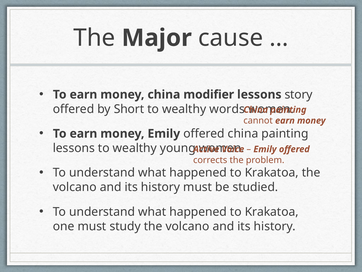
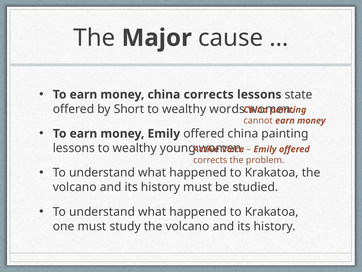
china modifier: modifier -> corrects
story: story -> state
